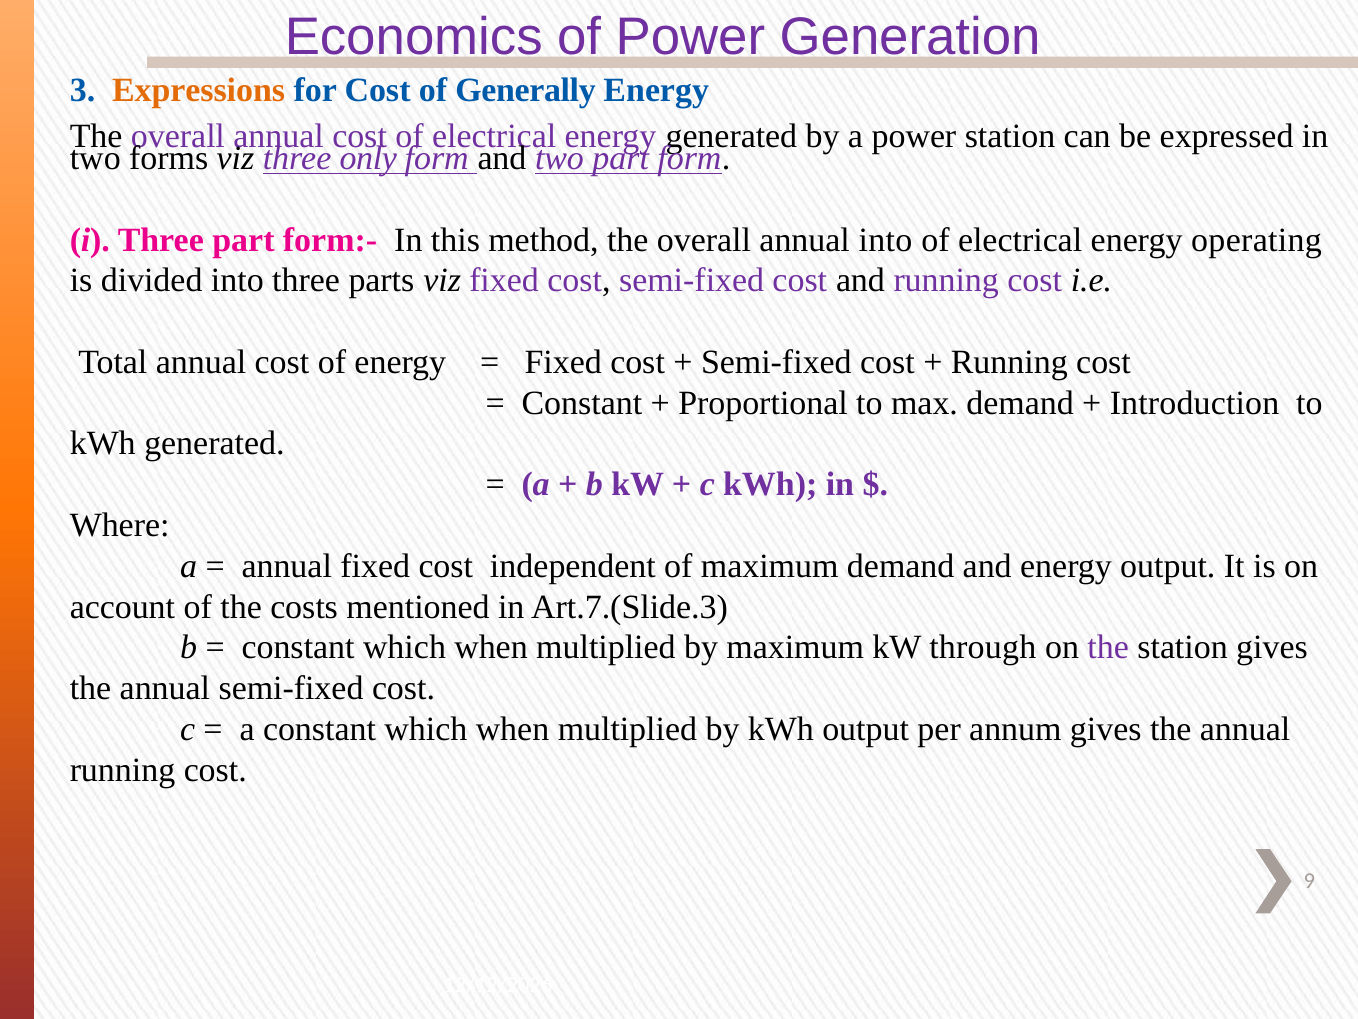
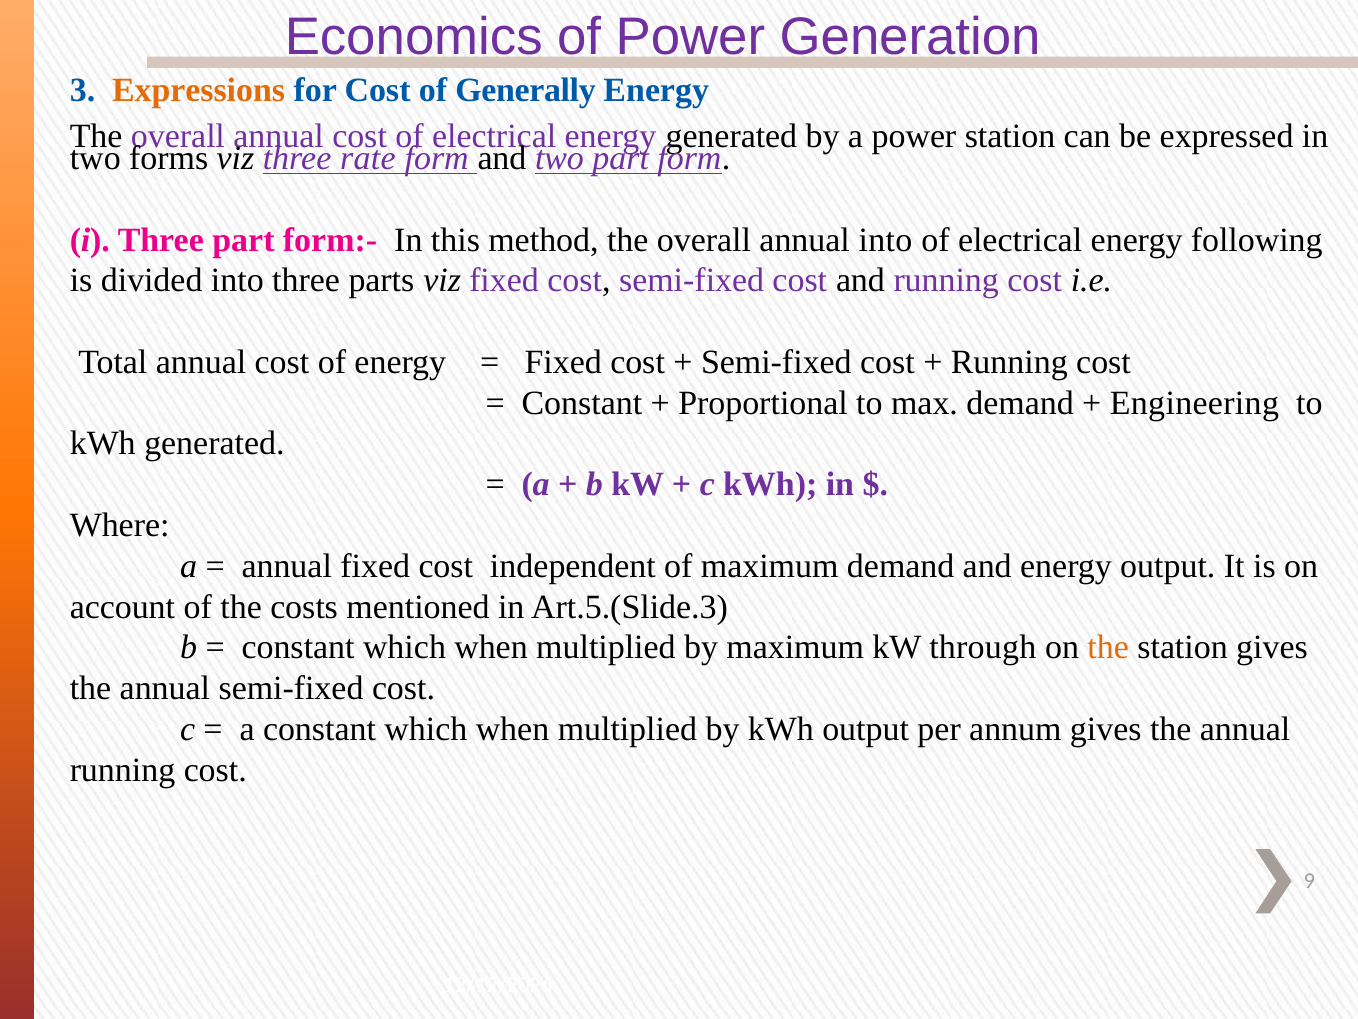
only: only -> rate
operating: operating -> following
Introduction: Introduction -> Engineering
Art.7.(Slide.3: Art.7.(Slide.3 -> Art.5.(Slide.3
the at (1108, 647) colour: purple -> orange
